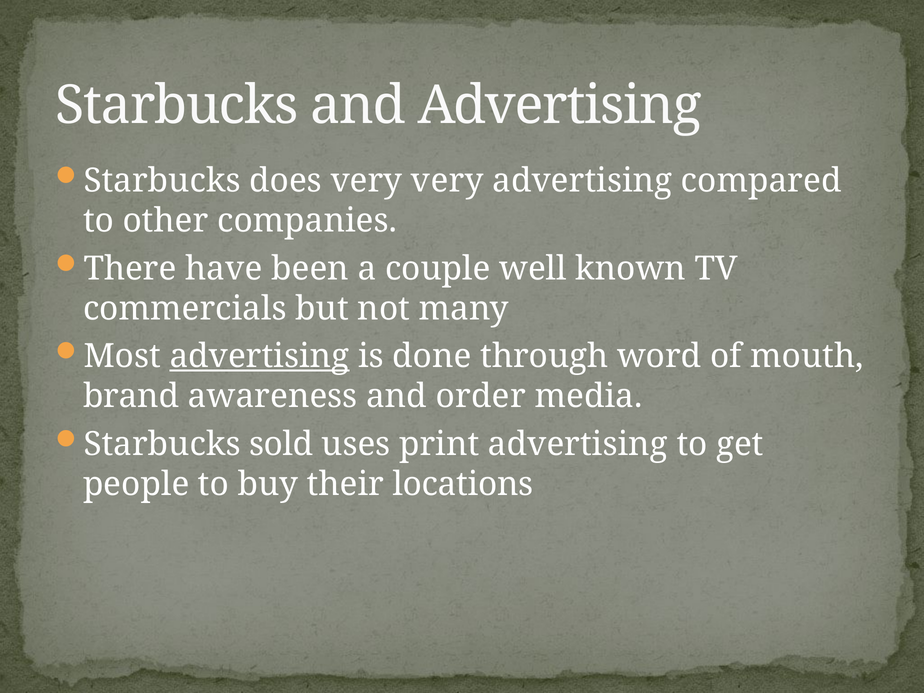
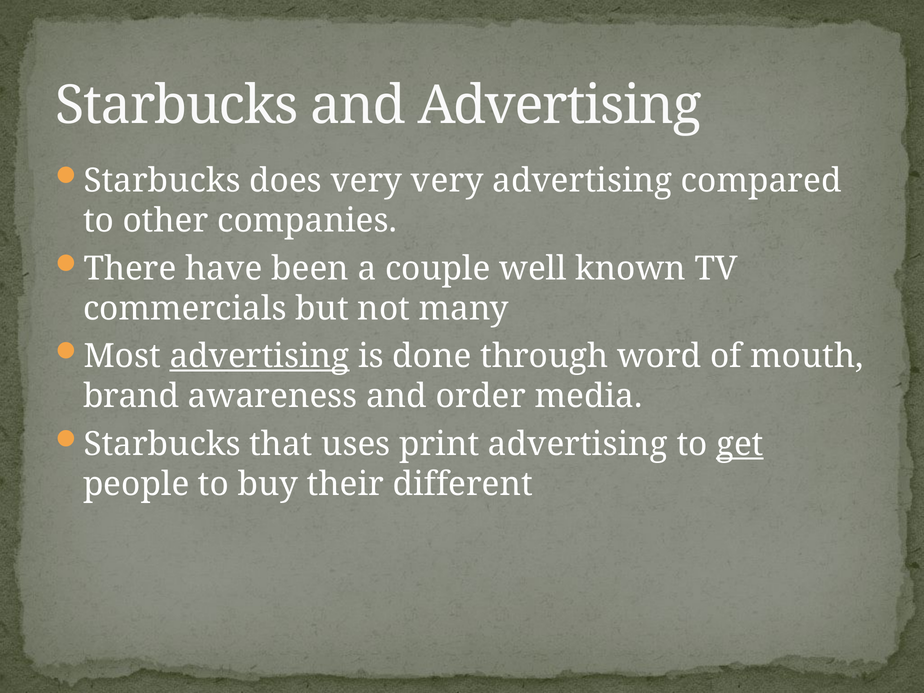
sold: sold -> that
get underline: none -> present
locations: locations -> different
